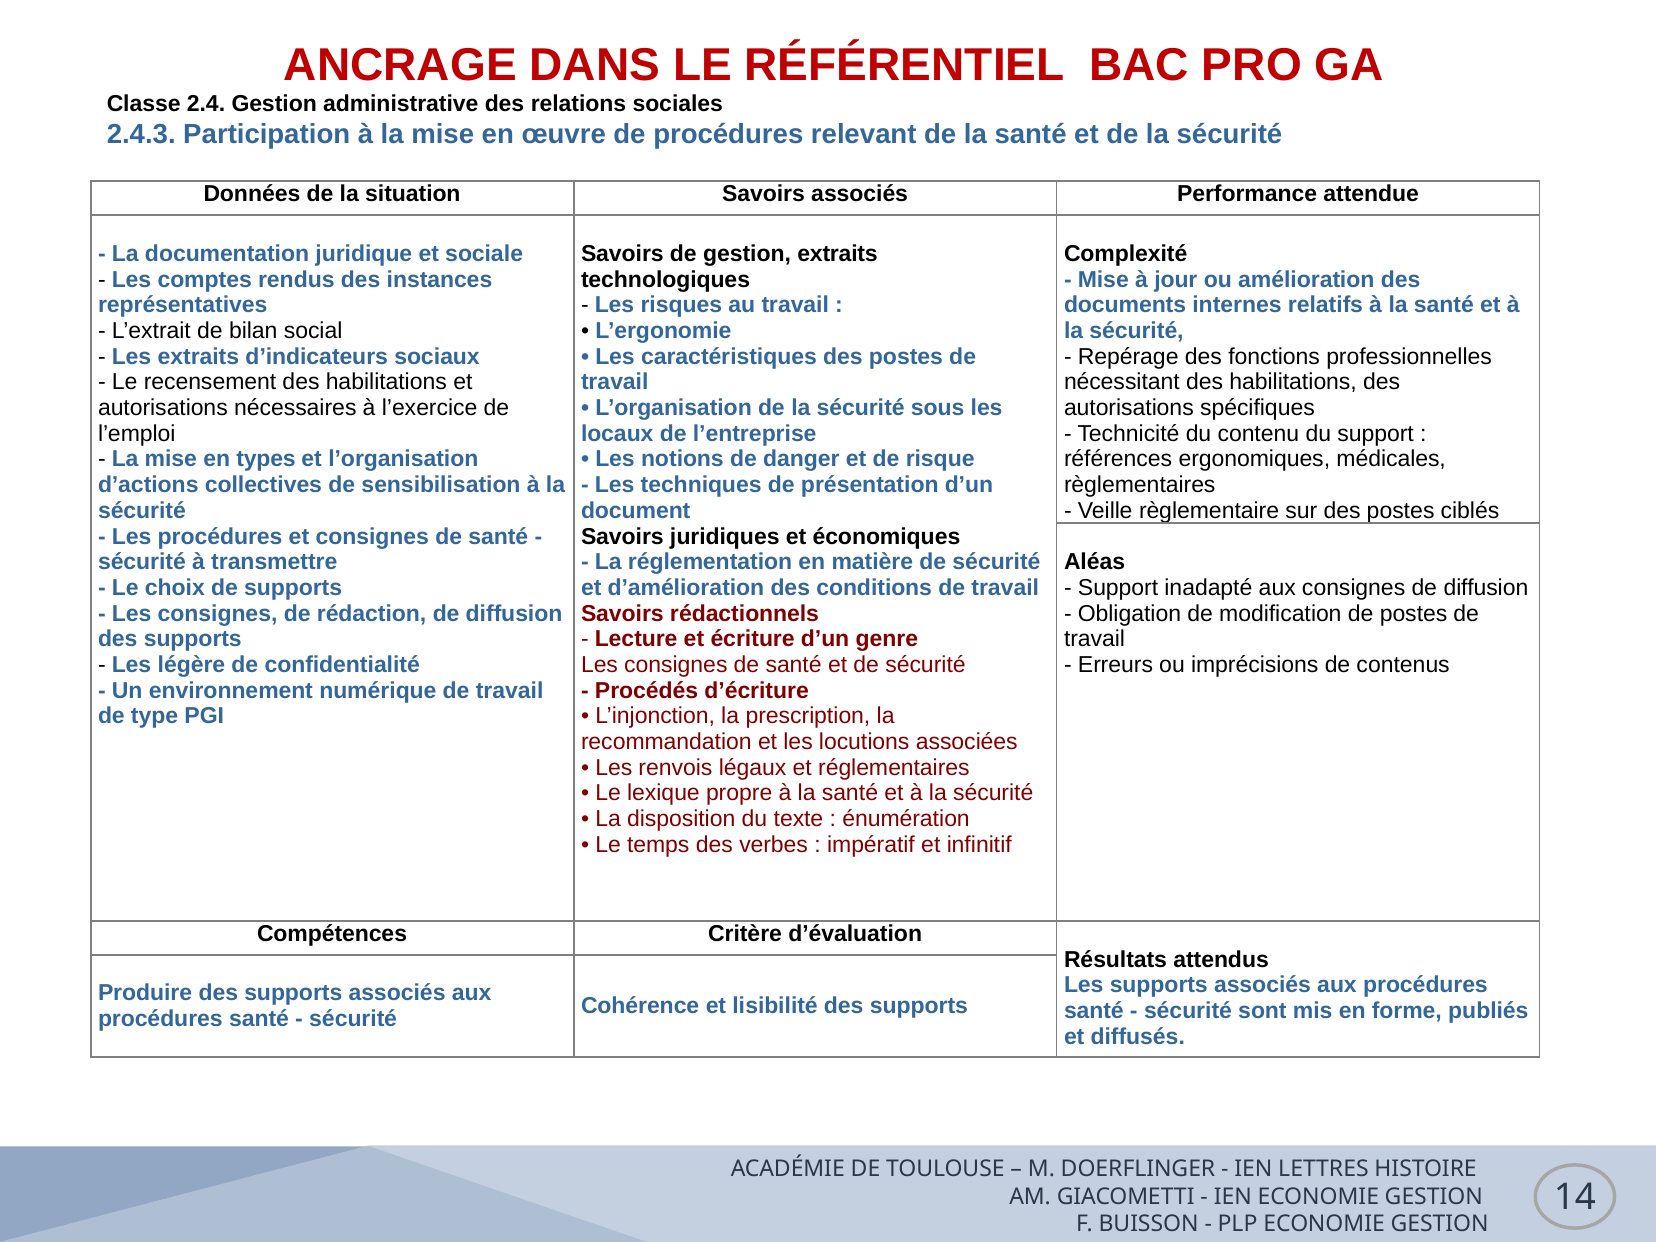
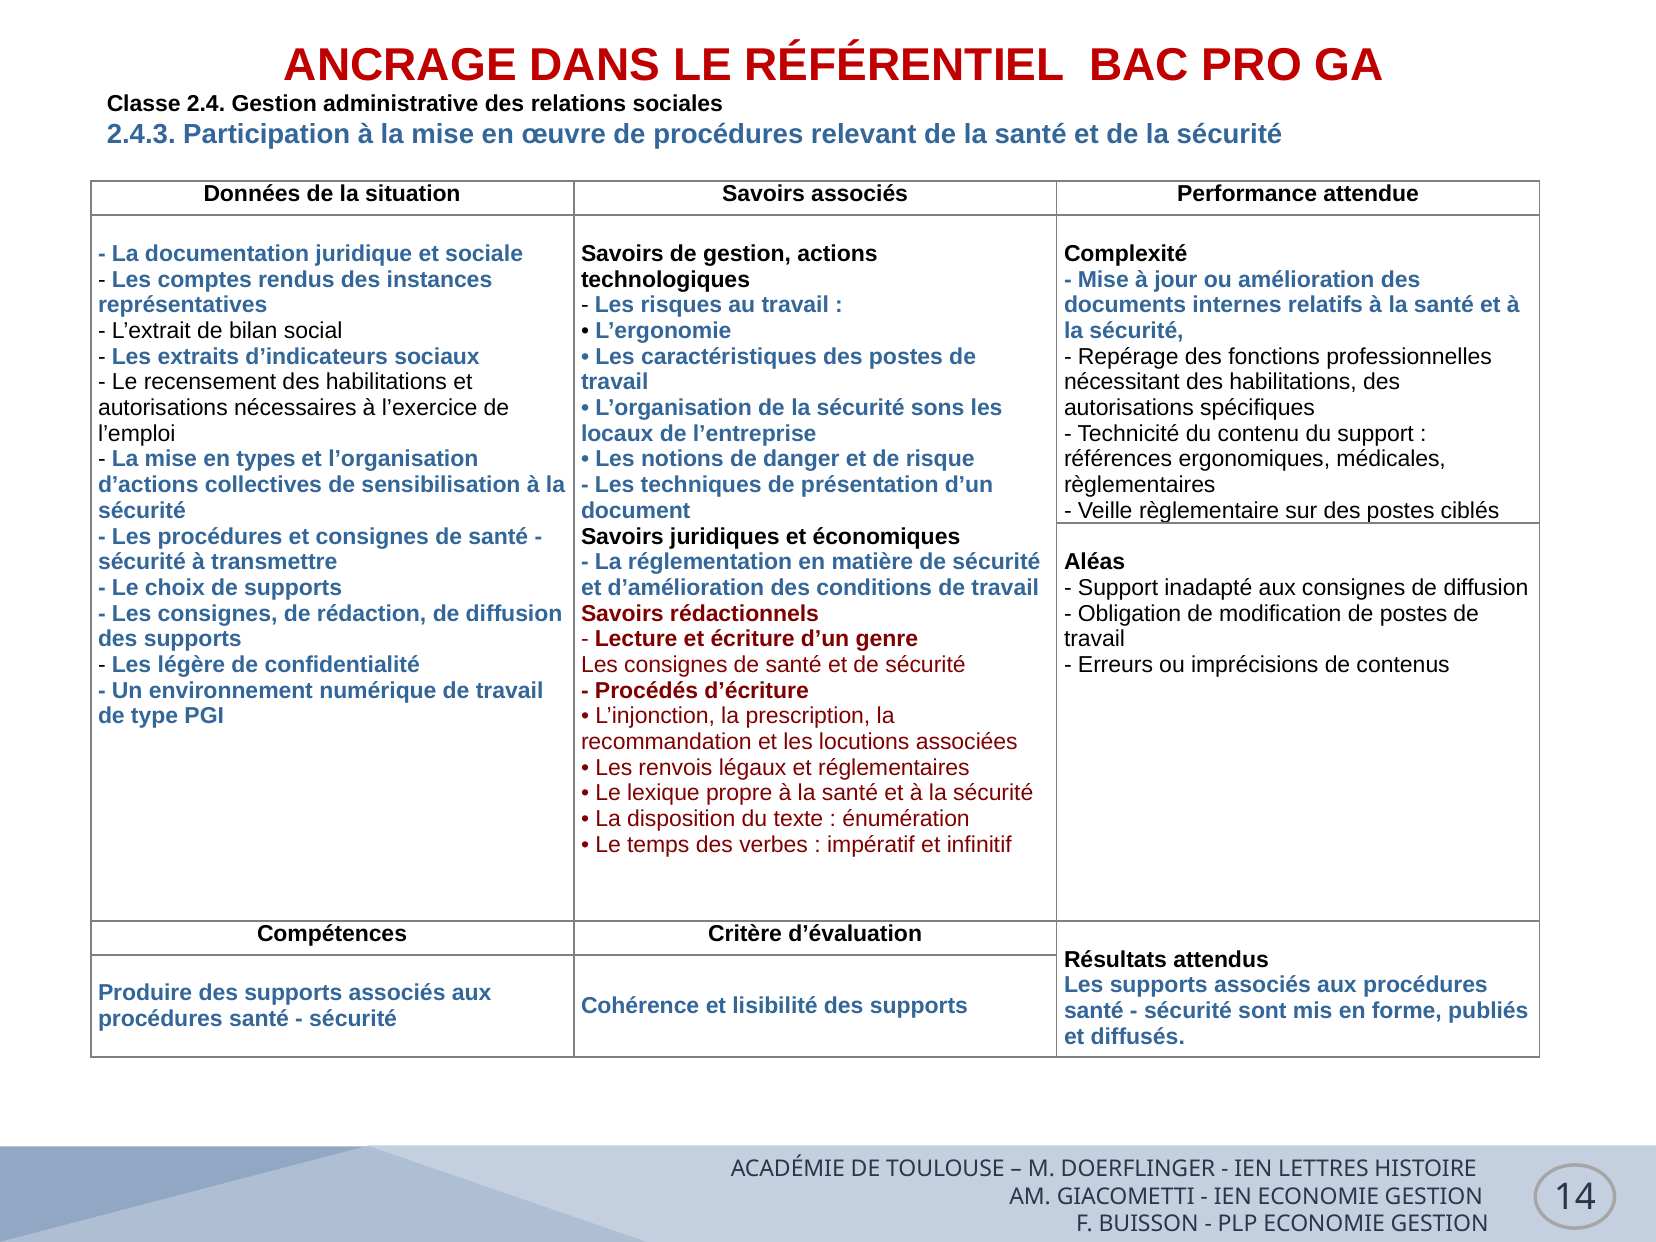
gestion extraits: extraits -> actions
sous: sous -> sons
